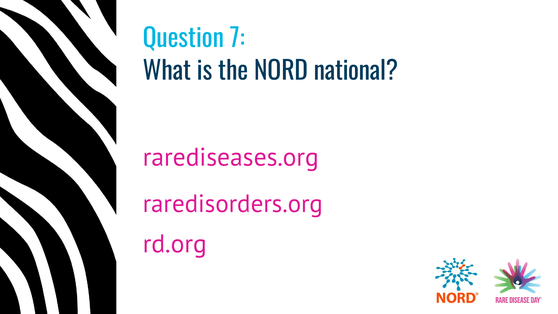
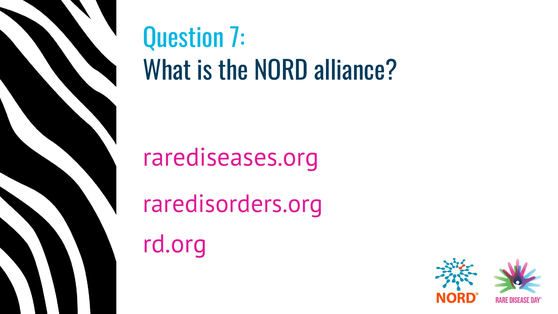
national: national -> alliance
